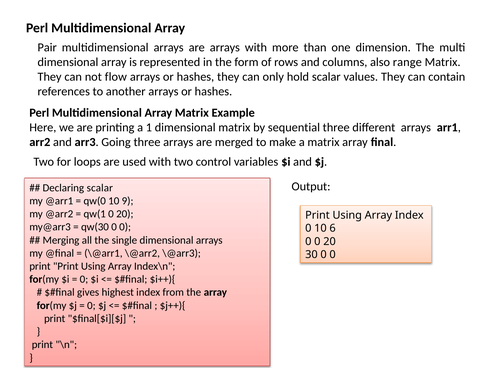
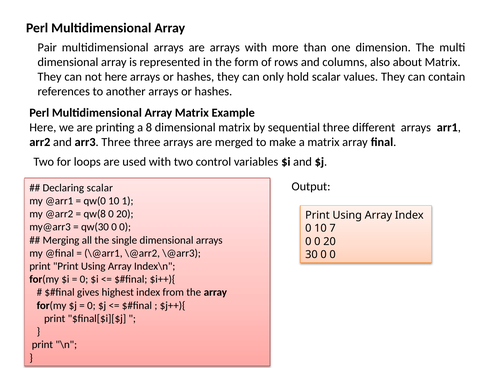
range: range -> about
not flow: flow -> here
1: 1 -> 8
arr3 Going: Going -> Three
9: 9 -> 1
qw(1: qw(1 -> qw(8
6: 6 -> 7
